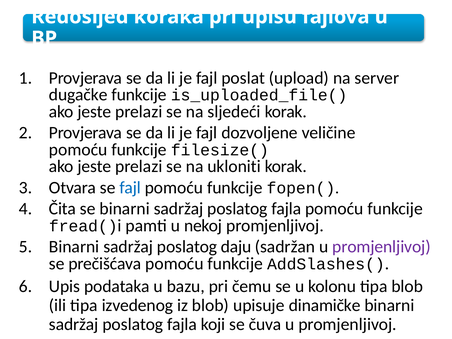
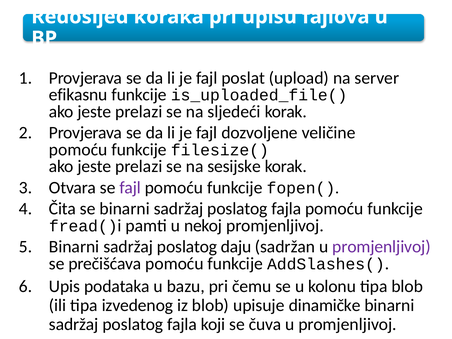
dugačke: dugačke -> efikasnu
ukloniti: ukloniti -> sesijske
fajl at (130, 188) colour: blue -> purple
